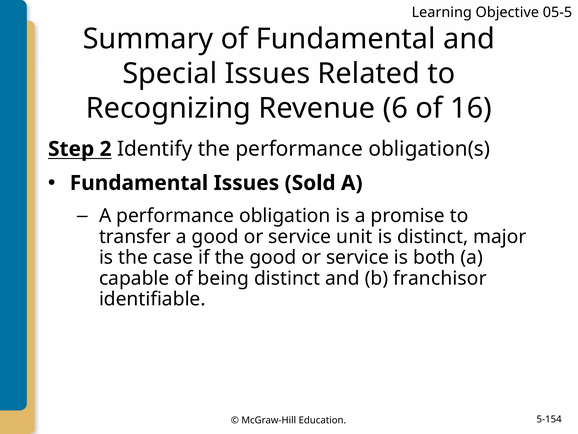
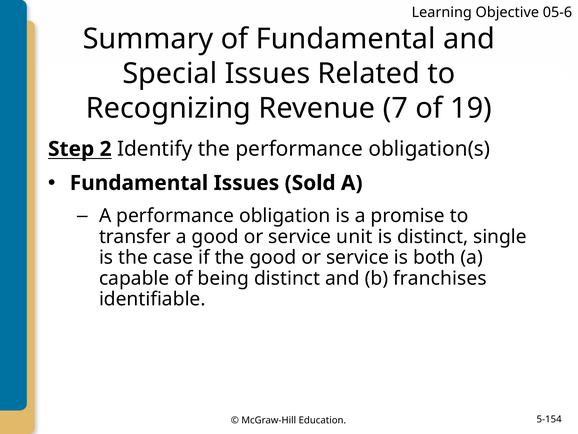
05-5: 05-5 -> 05-6
6: 6 -> 7
16: 16 -> 19
major: major -> single
franchisor: franchisor -> franchises
